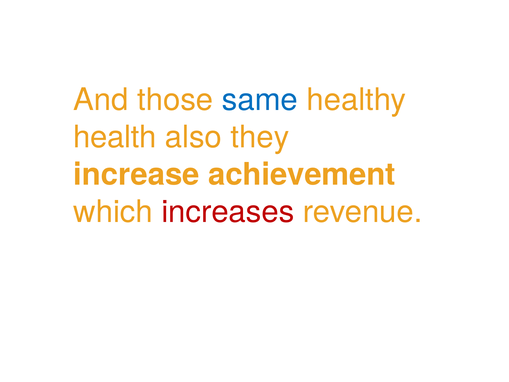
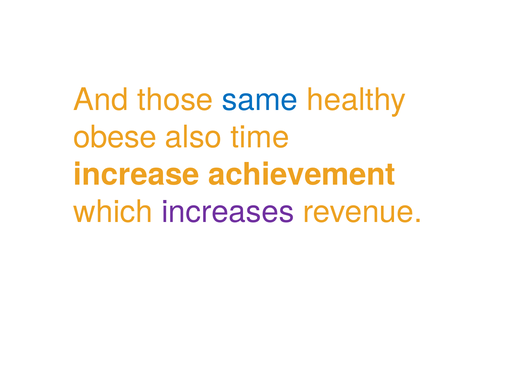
health: health -> obese
they: they -> time
increases colour: red -> purple
